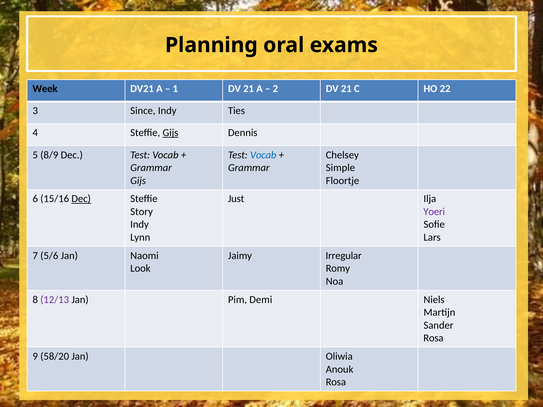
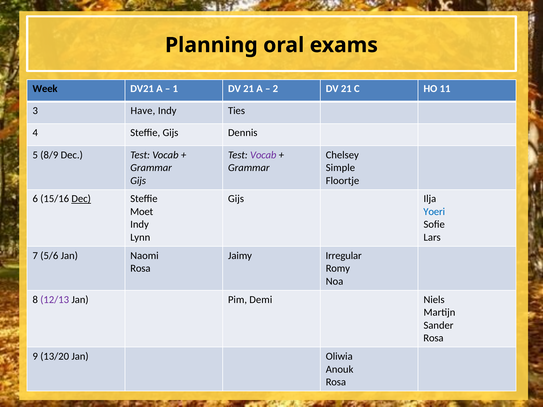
22: 22 -> 11
Since: Since -> Have
Gijs at (170, 133) underline: present -> none
Vocab at (263, 155) colour: blue -> purple
Just at (236, 199): Just -> Gijs
Story: Story -> Moet
Yoeri colour: purple -> blue
Look at (140, 269): Look -> Rosa
58/20: 58/20 -> 13/20
